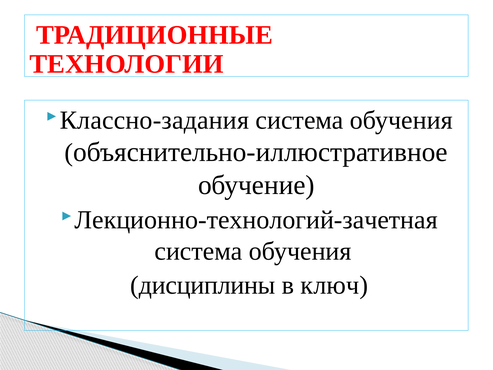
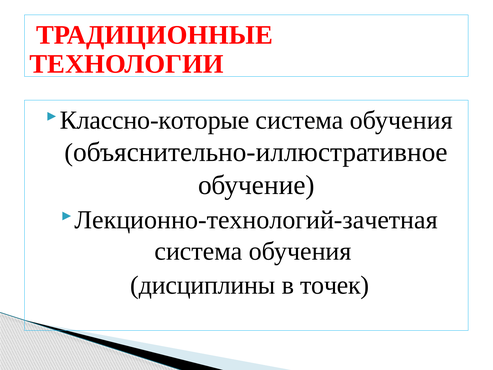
Классно-задания: Классно-задания -> Классно-которые
ключ: ключ -> точек
